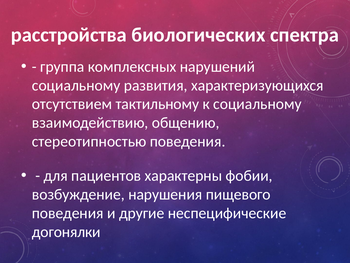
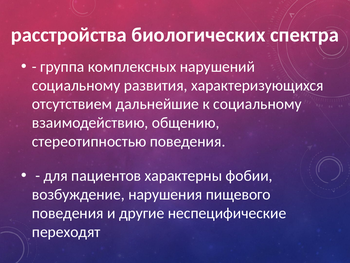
тактильному: тактильному -> дальнейшие
догонялки: догонялки -> переходят
